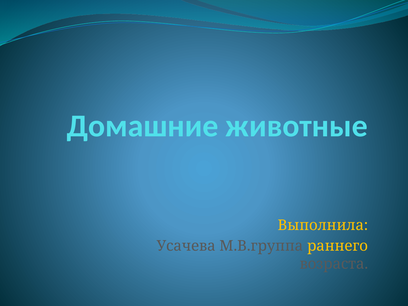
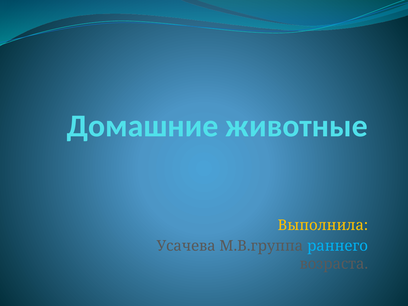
раннего colour: yellow -> light blue
